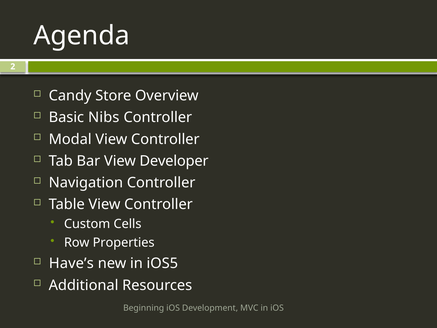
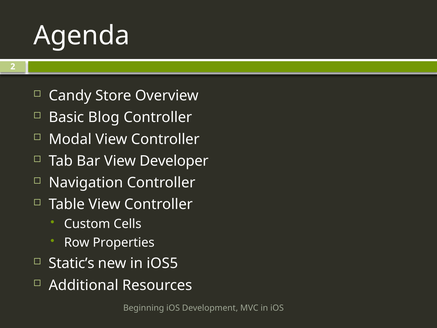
Nibs: Nibs -> Blog
Have’s: Have’s -> Static’s
